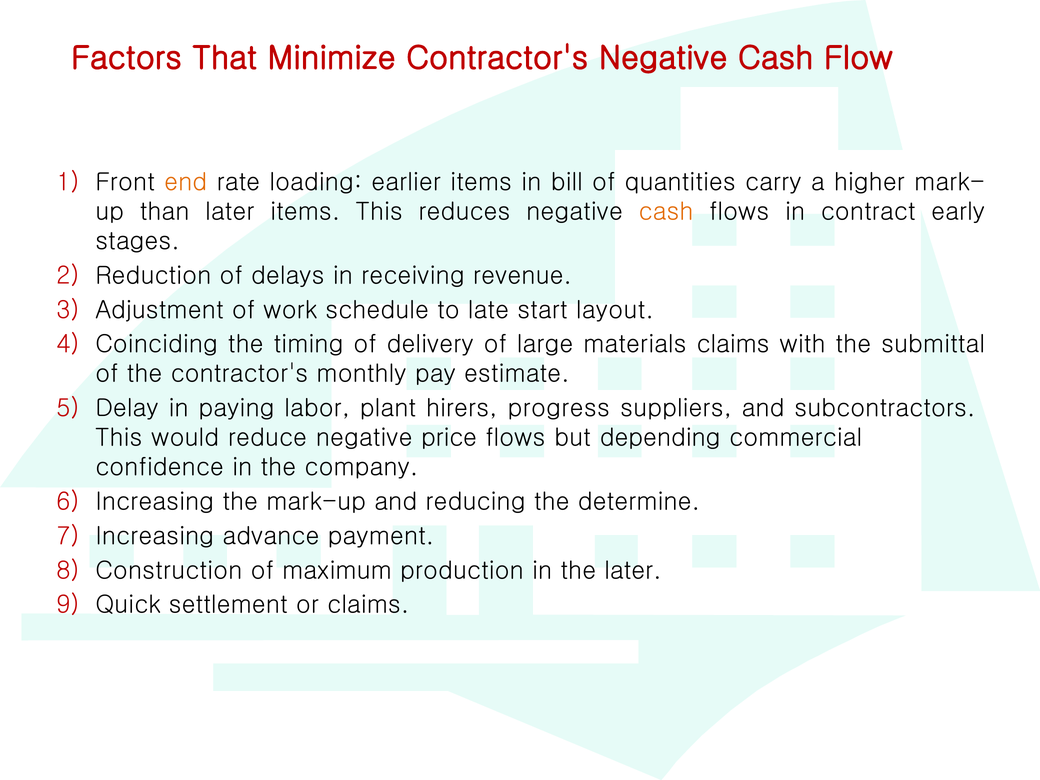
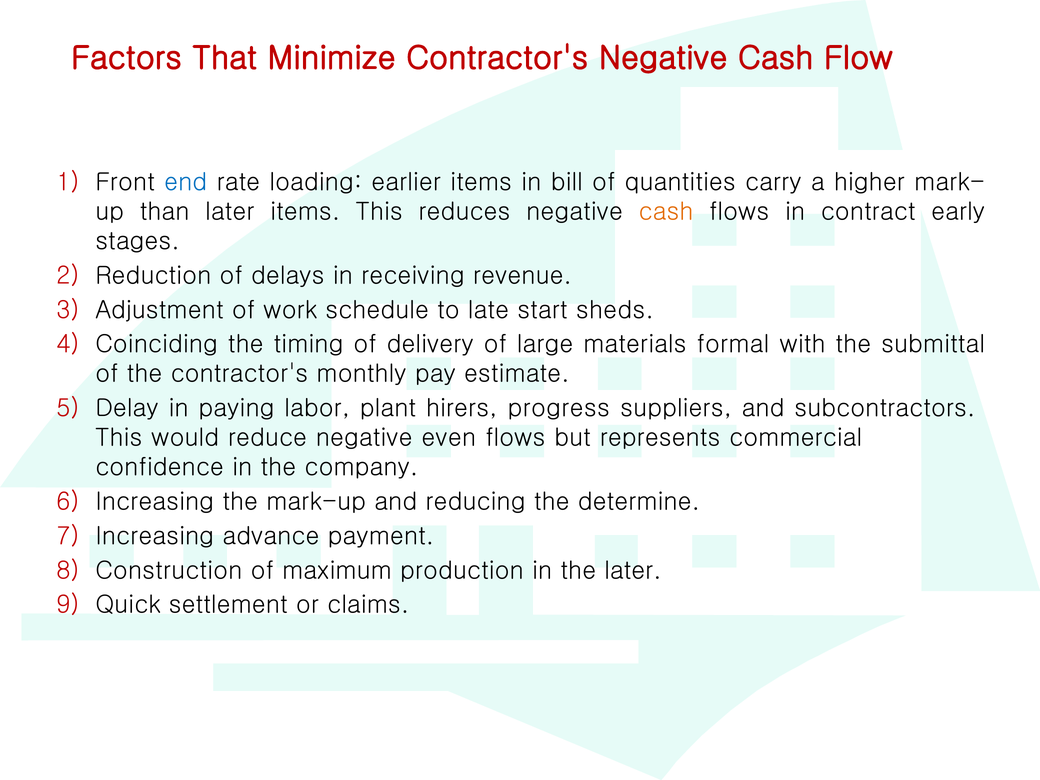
end colour: orange -> blue
layout: layout -> sheds
materials claims: claims -> formal
price: price -> even
depending: depending -> represents
